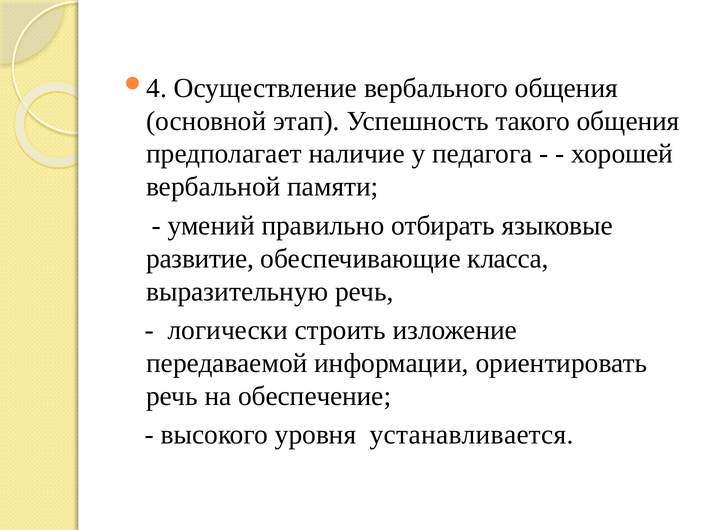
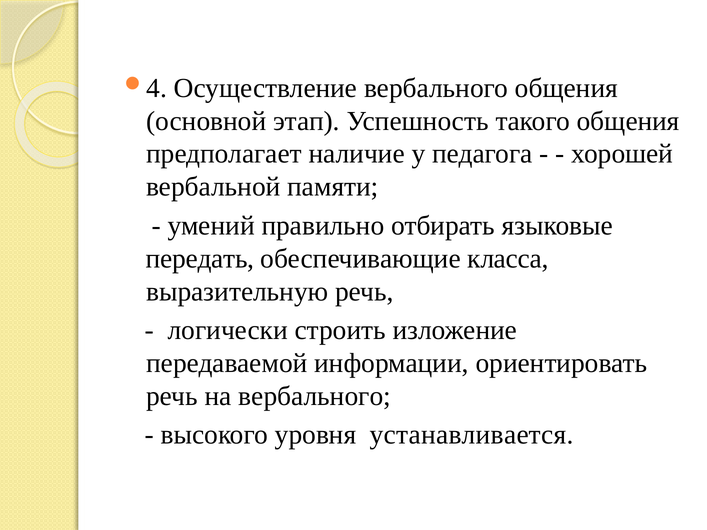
развитие: развитие -> передать
на обеспечение: обеспечение -> вербального
